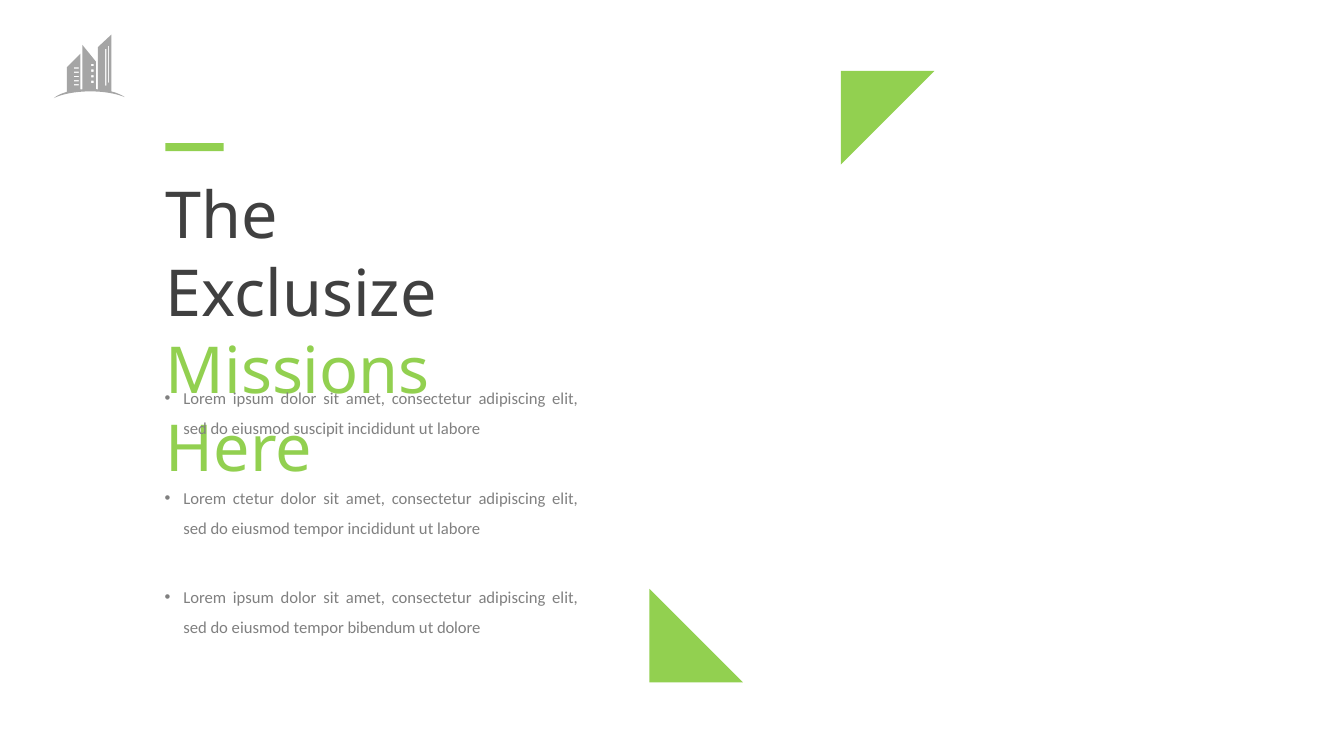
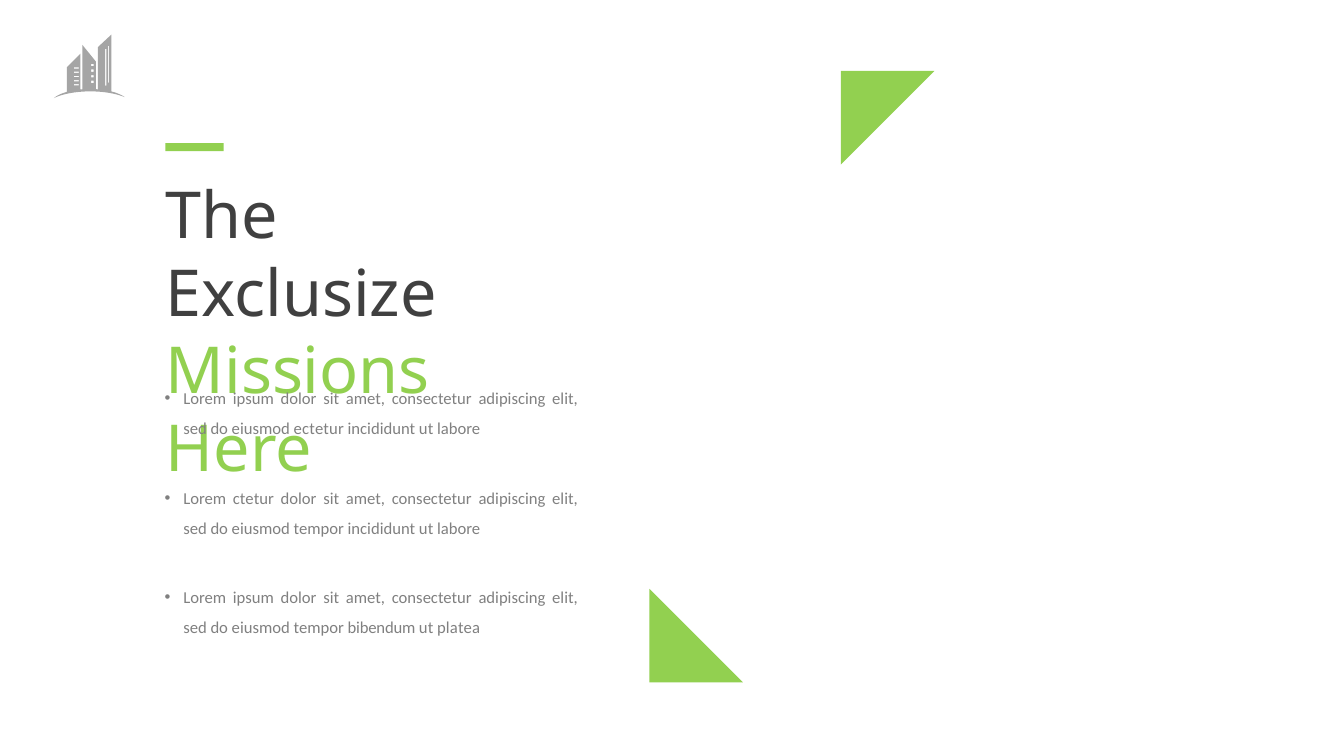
suscipit: suscipit -> ectetur
dolore: dolore -> platea
